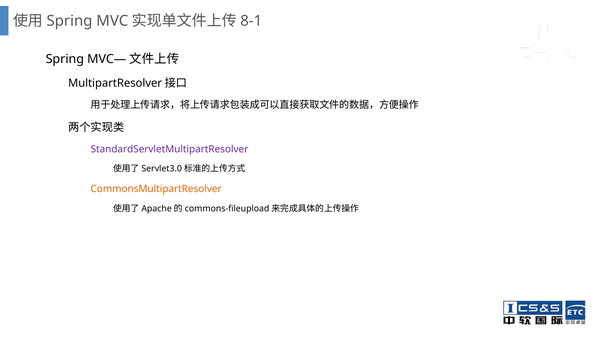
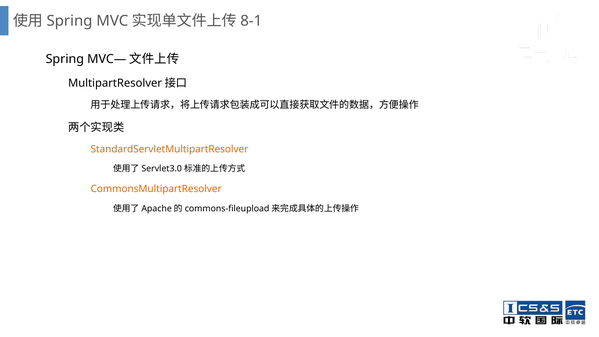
StandardServletMultipartResolver colour: purple -> orange
